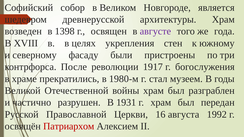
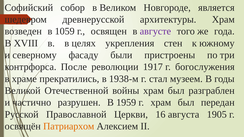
1398: 1398 -> 1059
1980-м: 1980-м -> 1938-м
1931: 1931 -> 1959
1992: 1992 -> 1905
Патриархом colour: red -> orange
